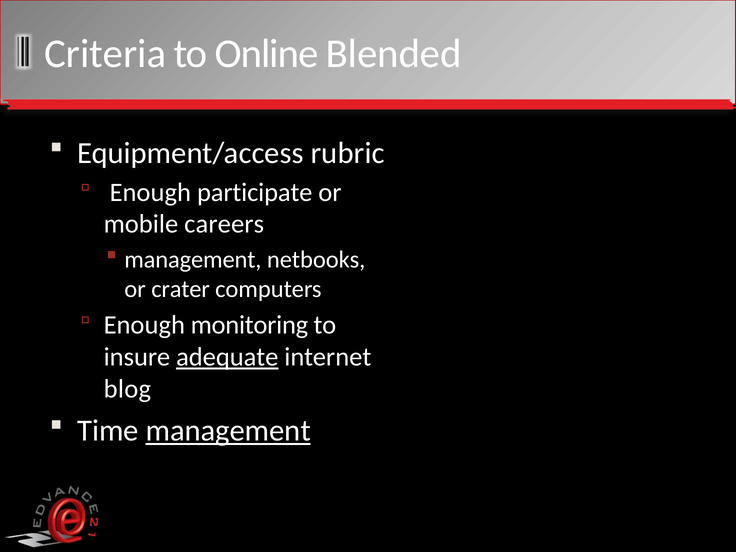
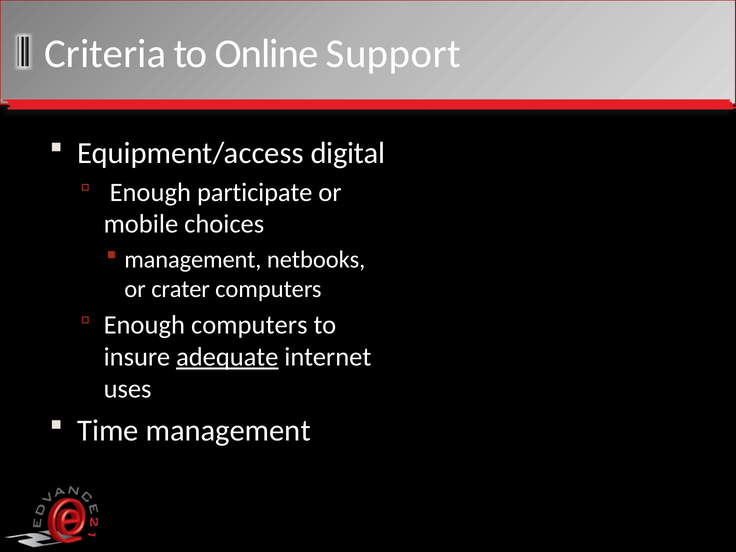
Blended: Blended -> Support
rubric: rubric -> digital
careers: careers -> choices
Enough monitoring: monitoring -> computers
blog: blog -> uses
management at (228, 431) underline: present -> none
